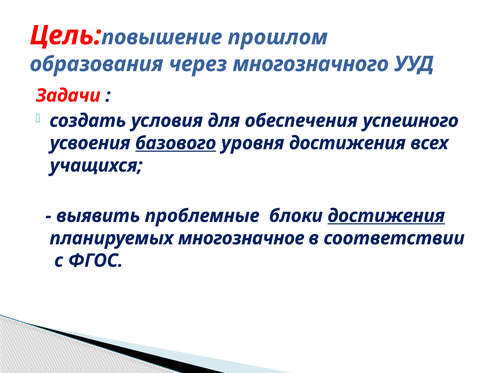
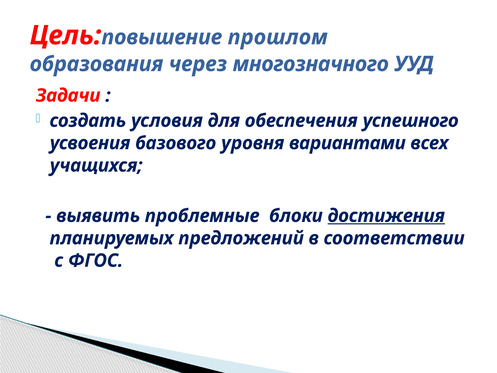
базового underline: present -> none
уровня достижения: достижения -> вариантами
многозначное: многозначное -> предложений
